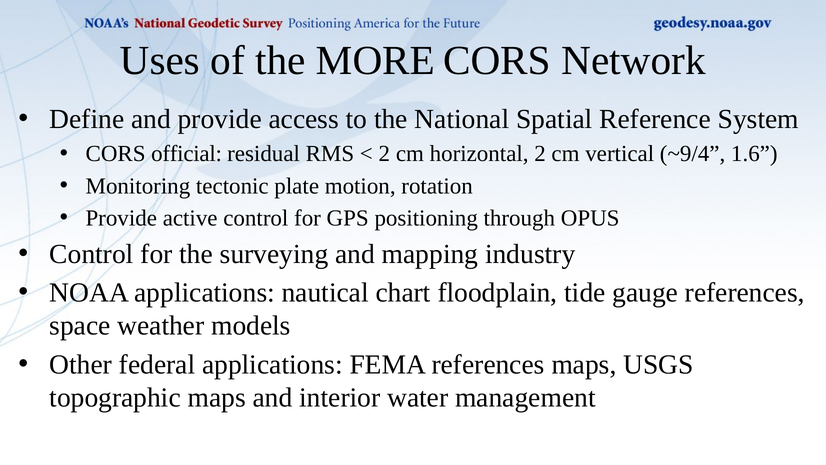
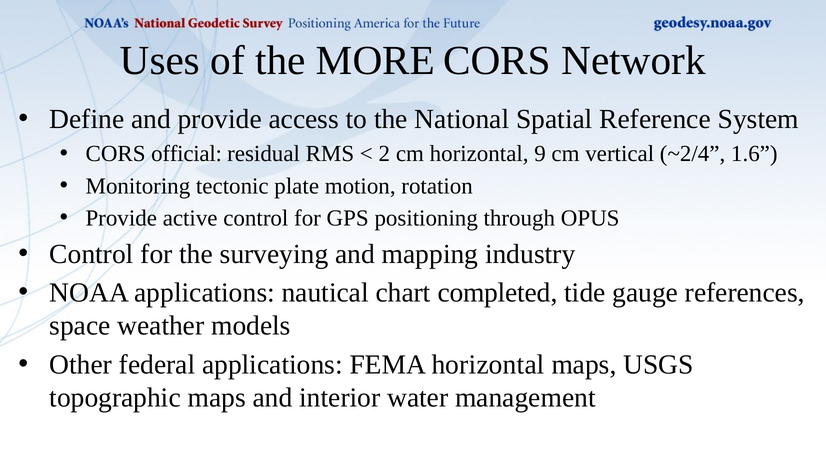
horizontal 2: 2 -> 9
~9/4: ~9/4 -> ~2/4
floodplain: floodplain -> completed
FEMA references: references -> horizontal
